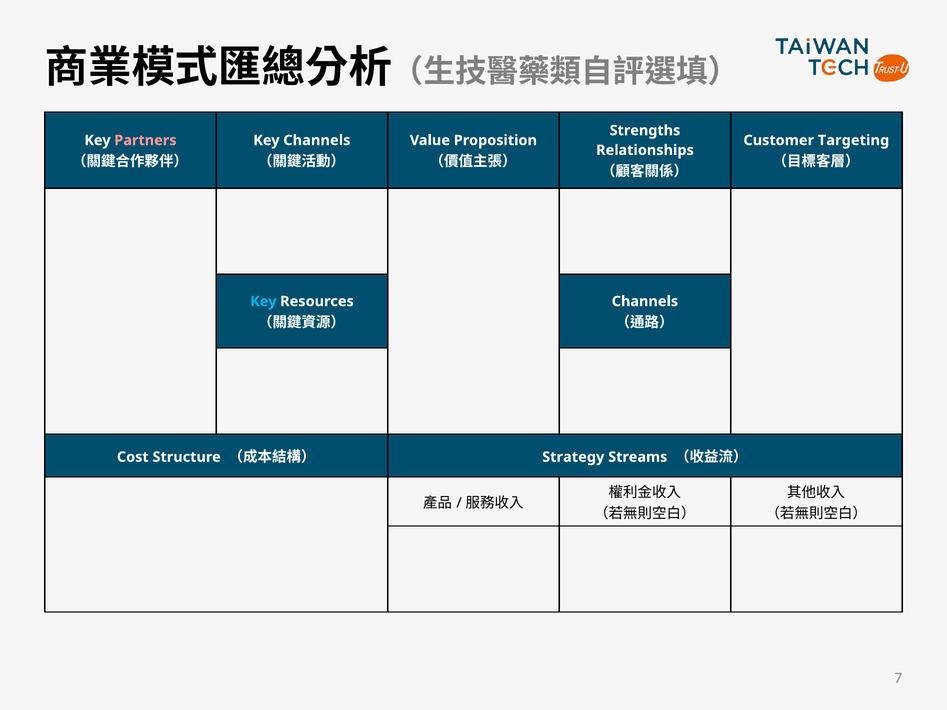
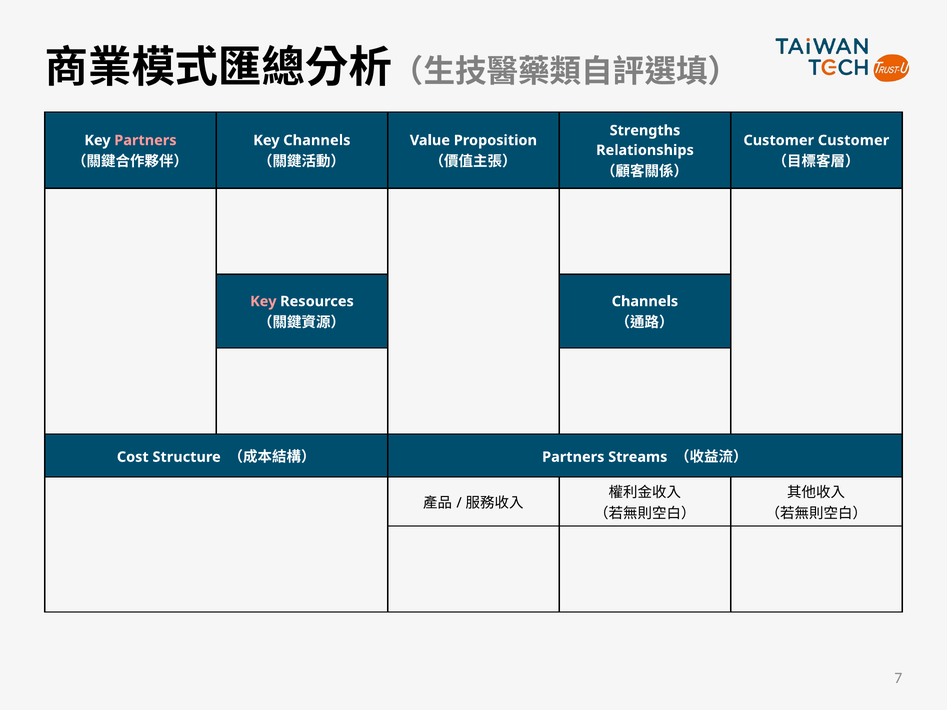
Customer Targeting: Targeting -> Customer
Key at (263, 302) colour: light blue -> pink
Strategy at (573, 457): Strategy -> Partners
